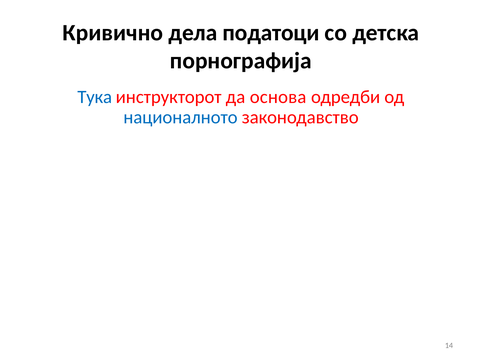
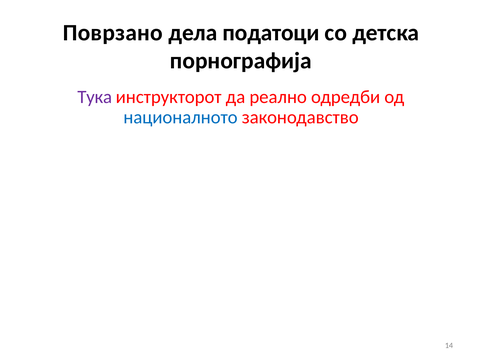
Кривично: Кривично -> Поврзано
Тука colour: blue -> purple
основа: основа -> реално
